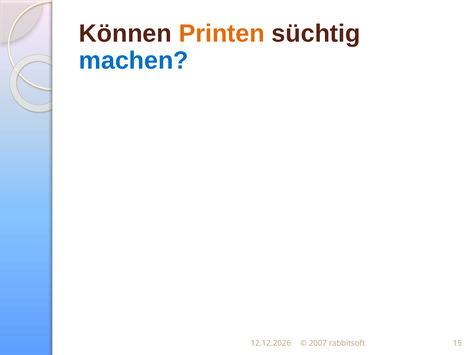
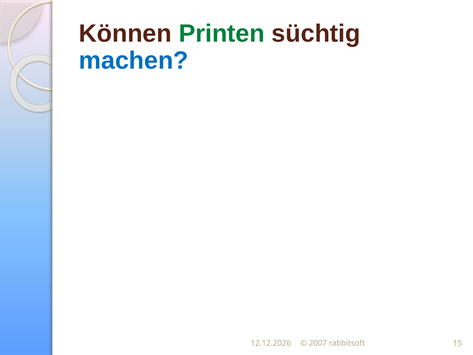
Printen colour: orange -> green
